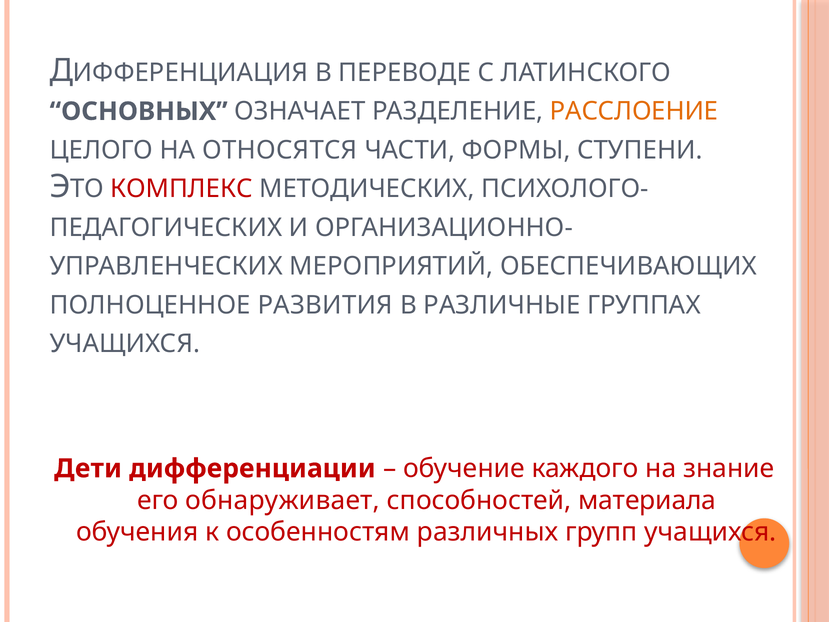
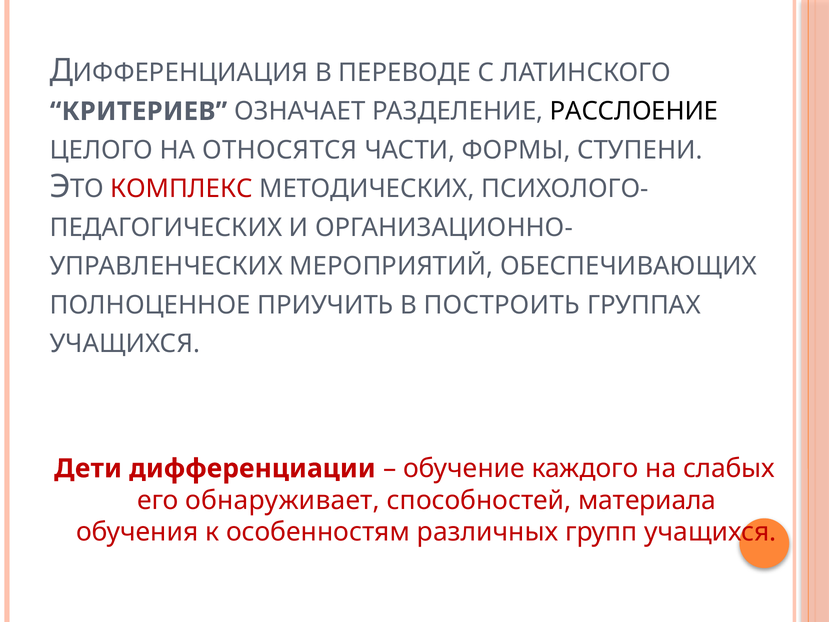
ОСНОВНЫХ: ОСНОВНЫХ -> КРИТЕРИЕВ
РАССЛОЕНИЕ colour: orange -> black
РАЗВИТИЯ: РАЗВИТИЯ -> ПРИУЧИТЬ
РАЗЛИЧНЫЕ: РАЗЛИЧНЫЕ -> ПОСТРОИТЬ
знание: знание -> слабых
